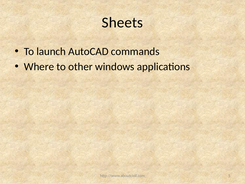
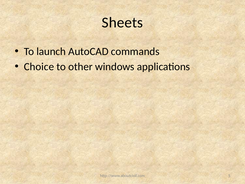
Where: Where -> Choice
